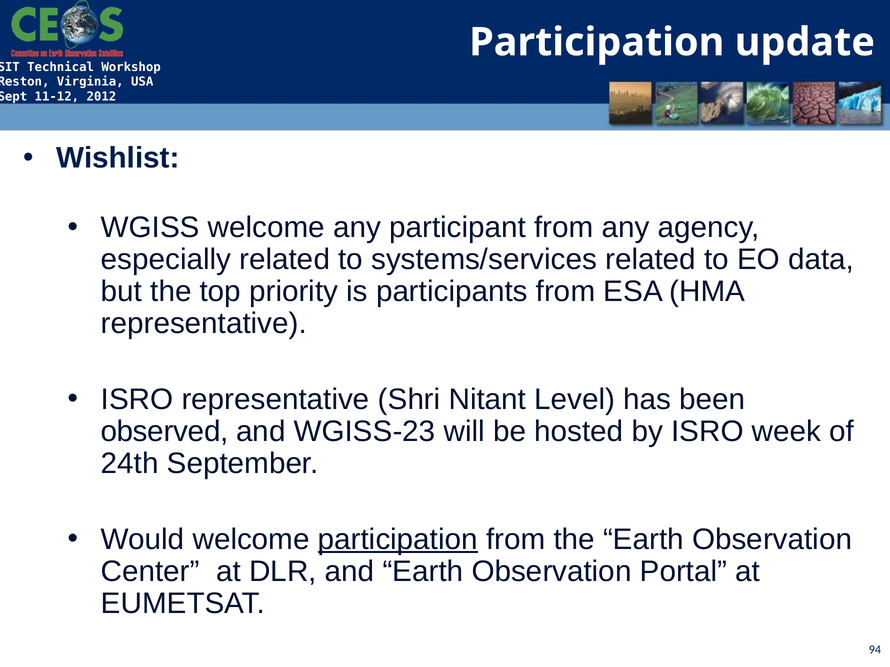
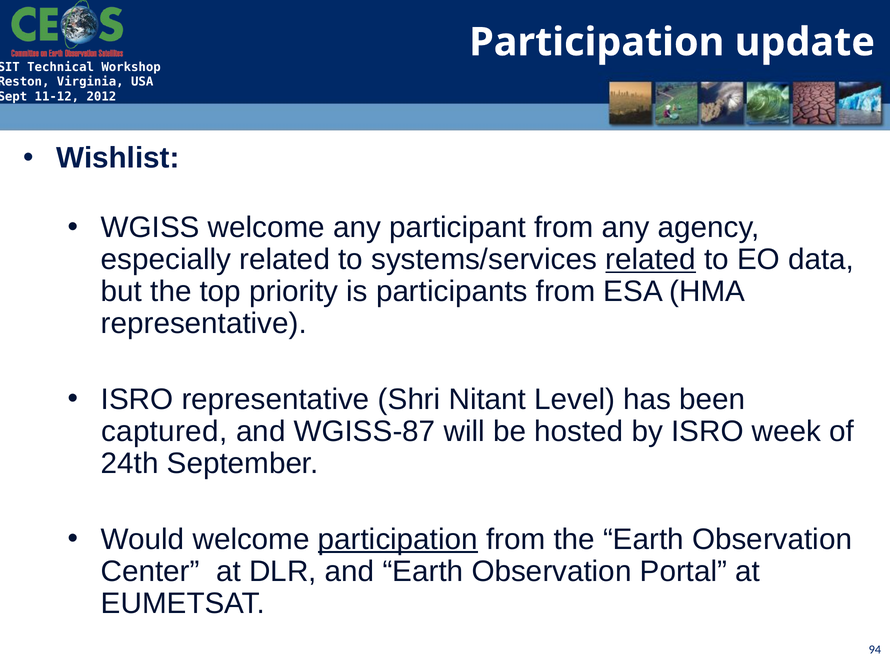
related at (651, 260) underline: none -> present
observed: observed -> captured
WGISS-23: WGISS-23 -> WGISS-87
